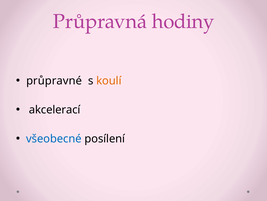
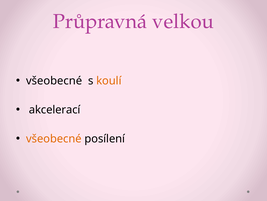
hodiny: hodiny -> velkou
průpravné at (54, 81): průpravné -> všeobecné
všeobecné at (54, 138) colour: blue -> orange
